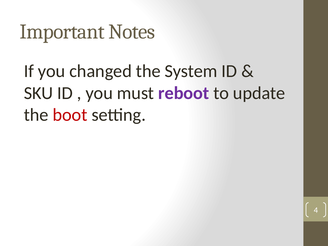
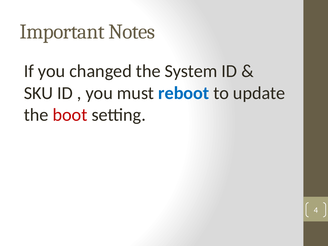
reboot colour: purple -> blue
